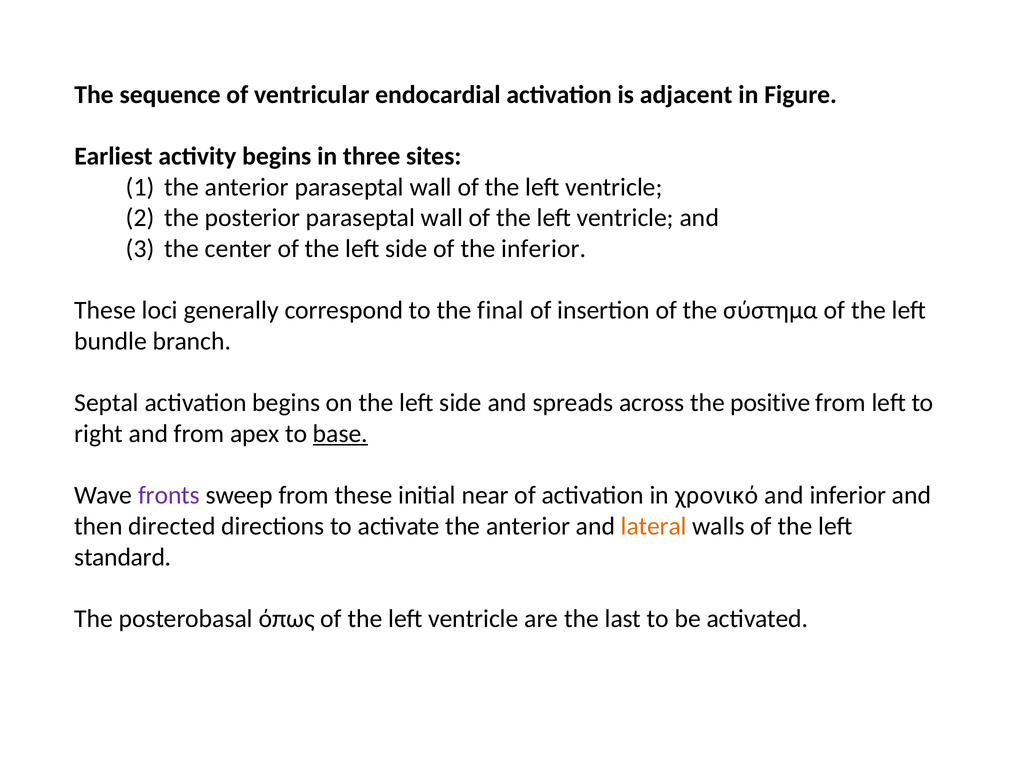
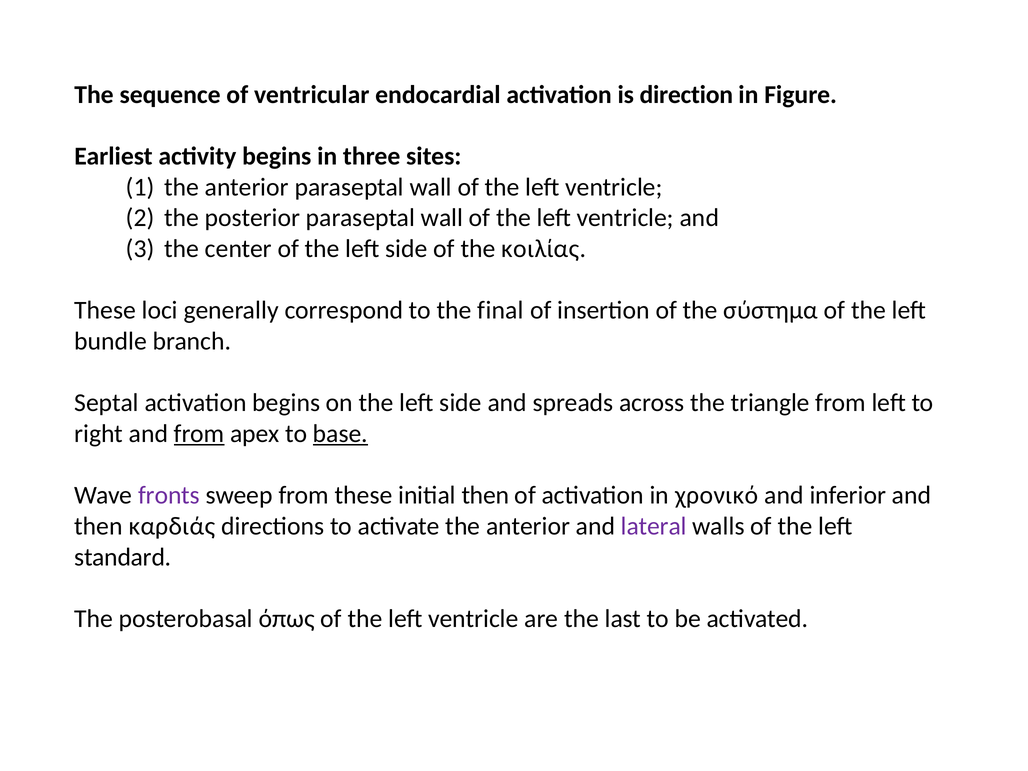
adjacent: adjacent -> direction
the inferior: inferior -> κοιλίας
positive: positive -> triangle
from at (199, 434) underline: none -> present
initial near: near -> then
directed: directed -> καρδιάς
lateral colour: orange -> purple
